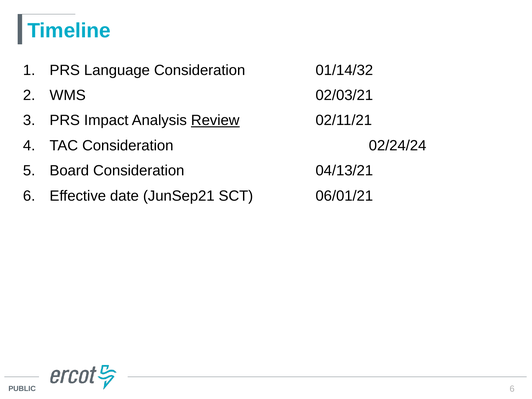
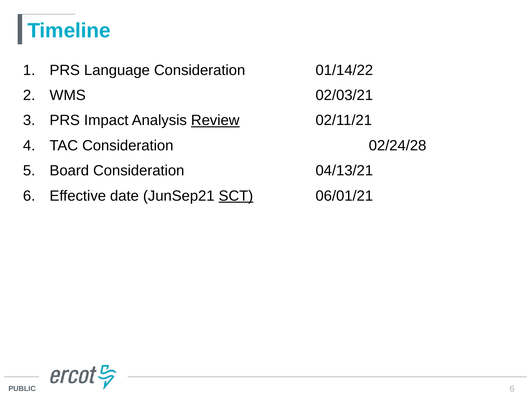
01/14/32: 01/14/32 -> 01/14/22
02/24/24: 02/24/24 -> 02/24/28
SCT underline: none -> present
